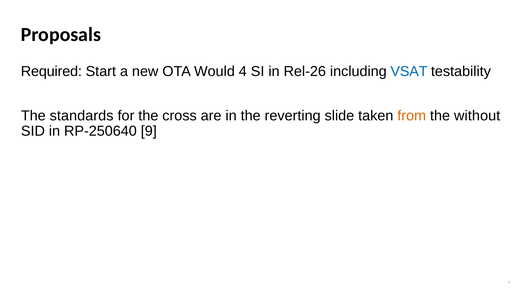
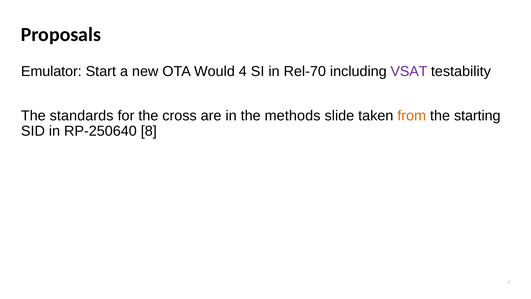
Required: Required -> Emulator
Rel-26: Rel-26 -> Rel-70
VSAT colour: blue -> purple
reverting: reverting -> methods
without: without -> starting
9: 9 -> 8
